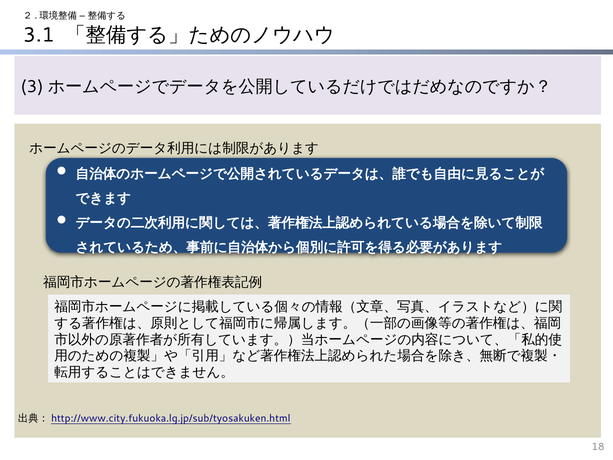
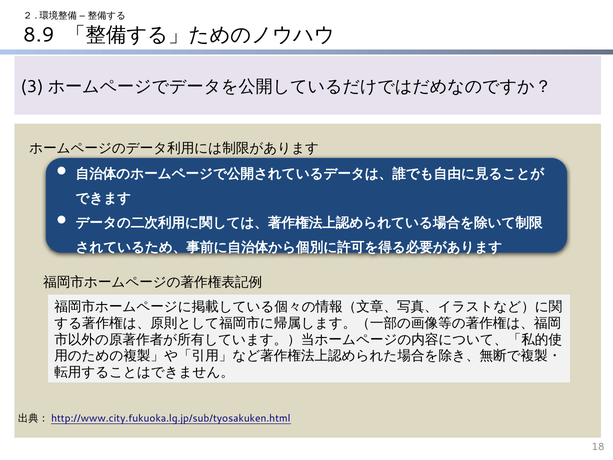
3.1: 3.1 -> 8.9
